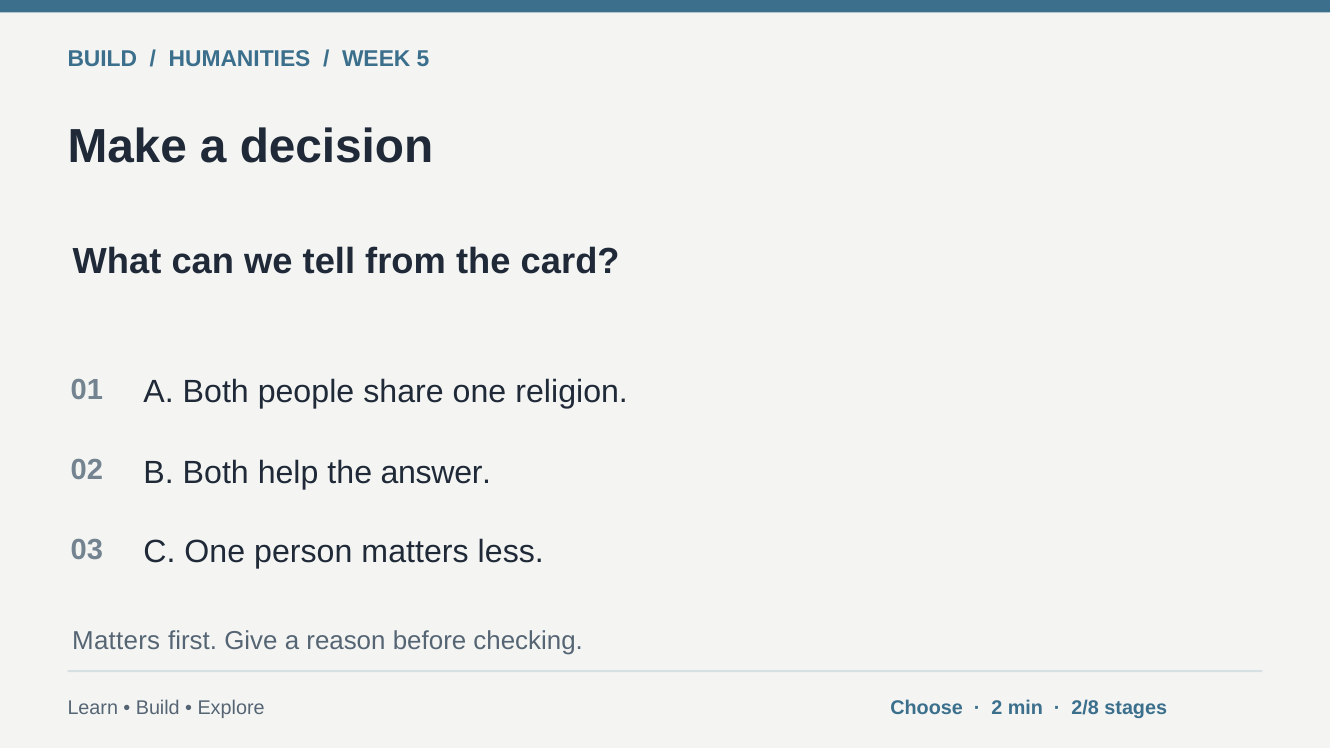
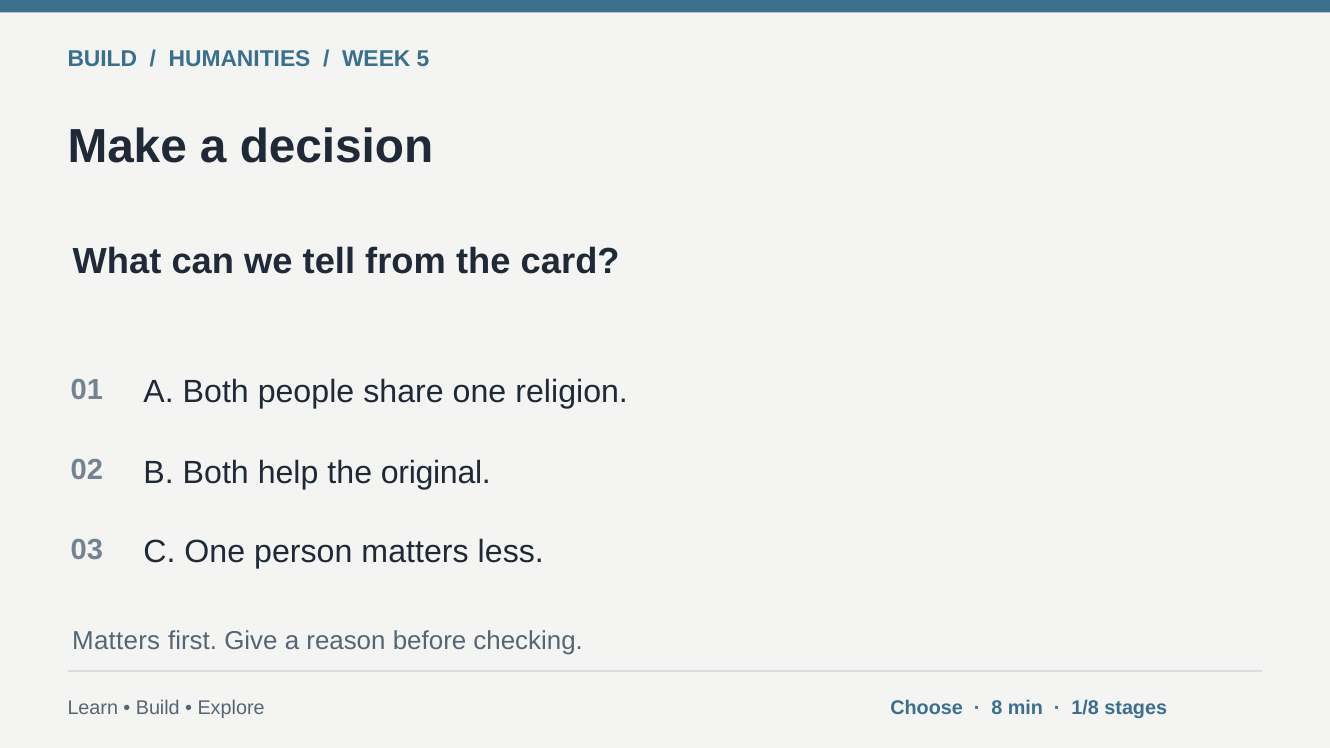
answer: answer -> original
2: 2 -> 8
2/8: 2/8 -> 1/8
